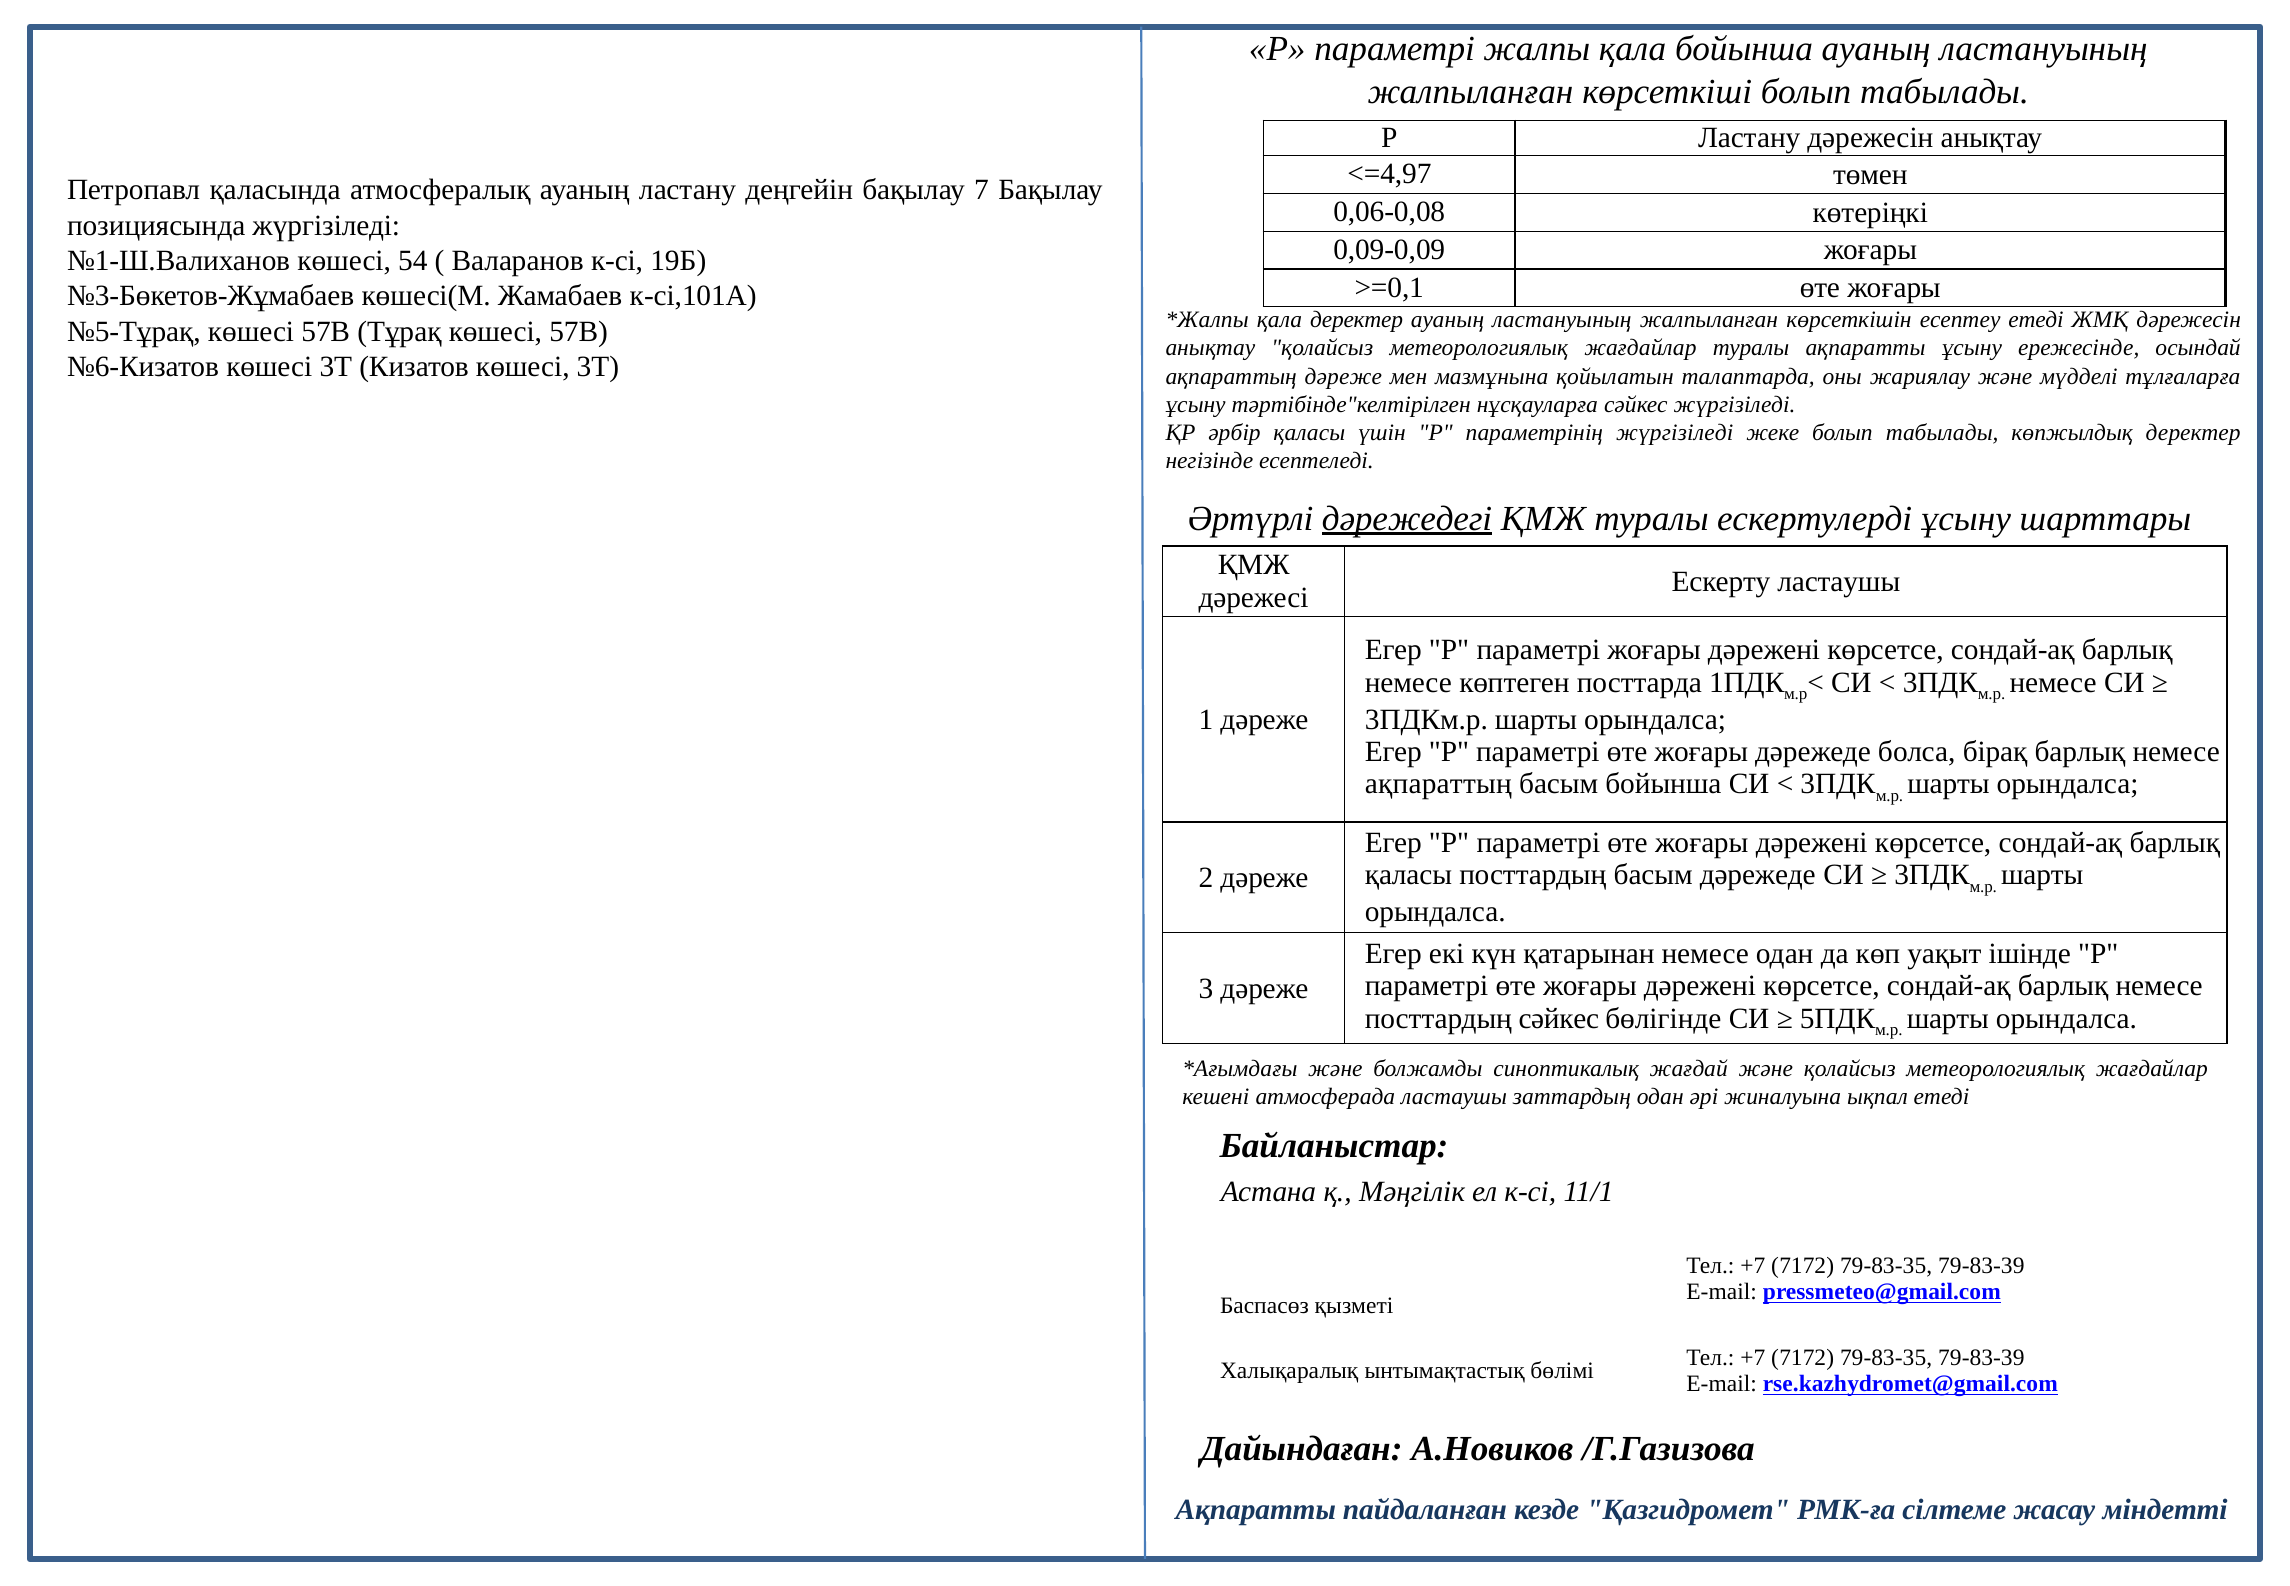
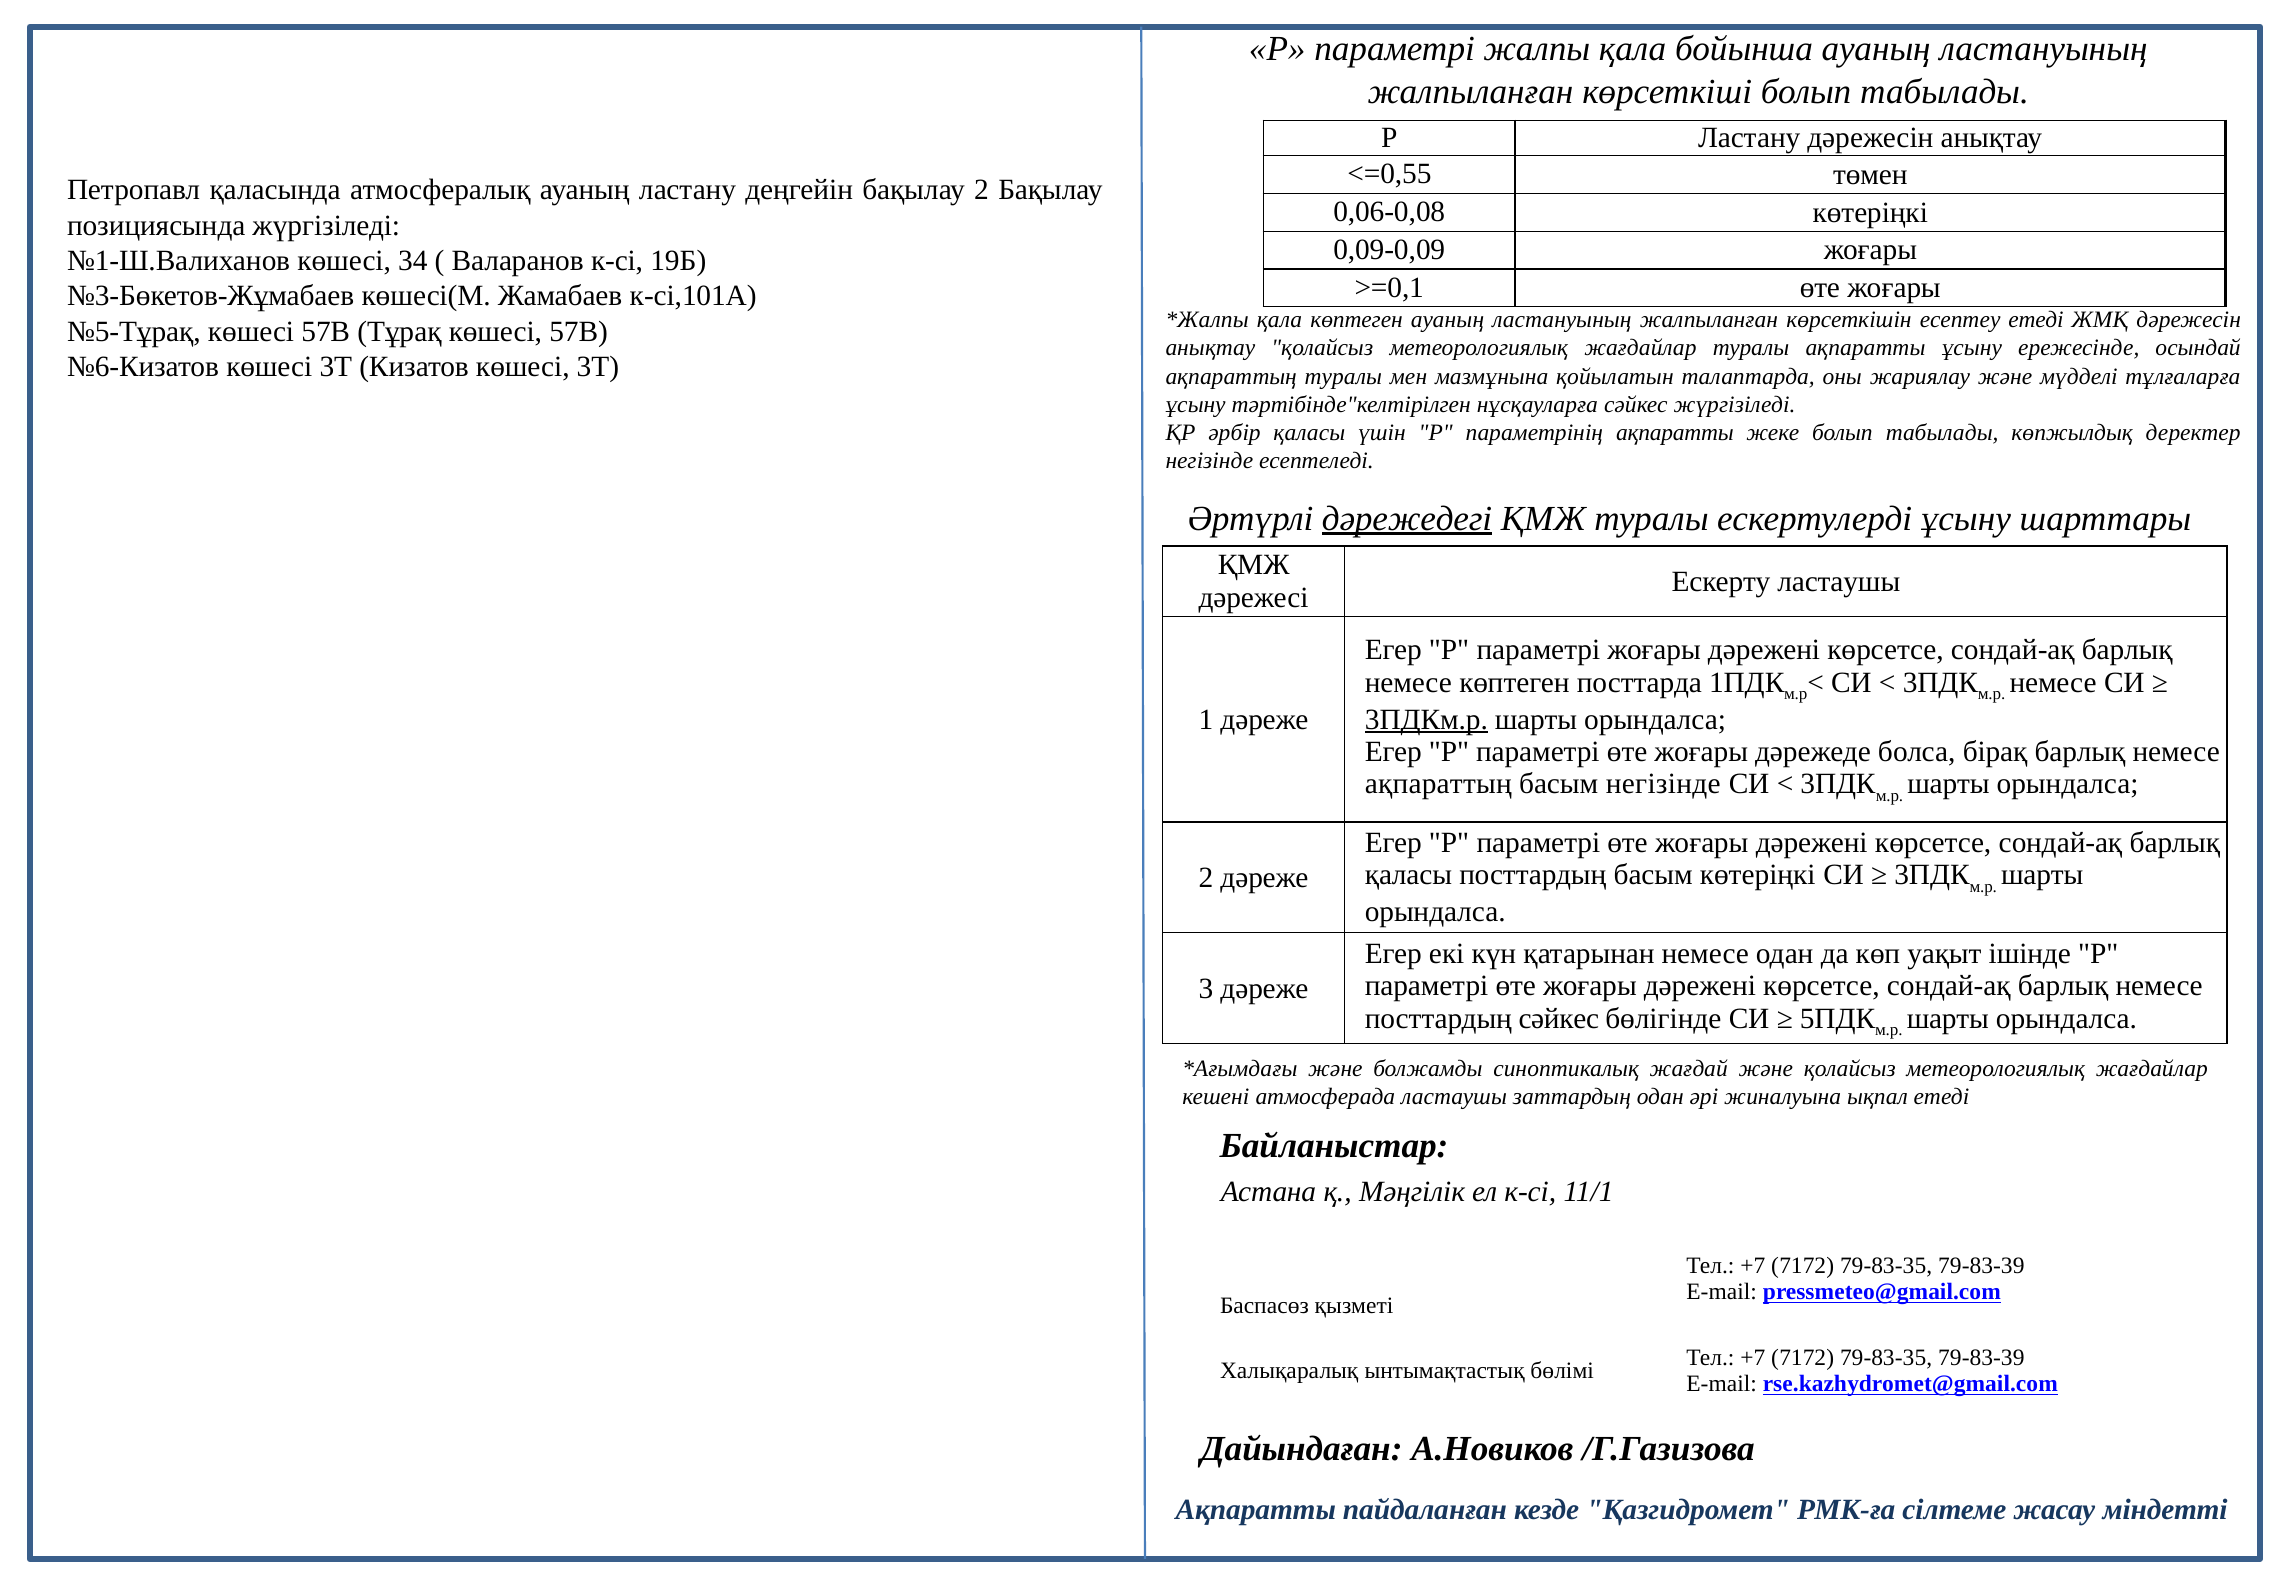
<=4,97: <=4,97 -> <=0,55
бақылау 7: 7 -> 2
54: 54 -> 34
қала деректер: деректер -> көптеген
ақпараттың дәреже: дәреже -> туралы
параметрінің жүргізіледі: жүргізіледі -> ақпаратты
3ПДКм.р underline: none -> present
басым бойынша: бойынша -> негізінде
басым дәрежеде: дәрежеде -> көтеріңкі
